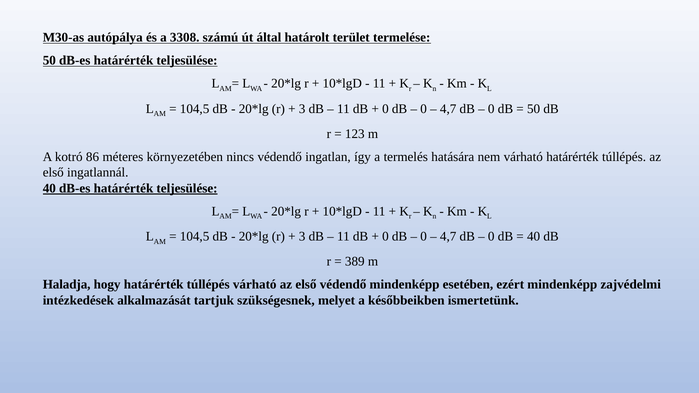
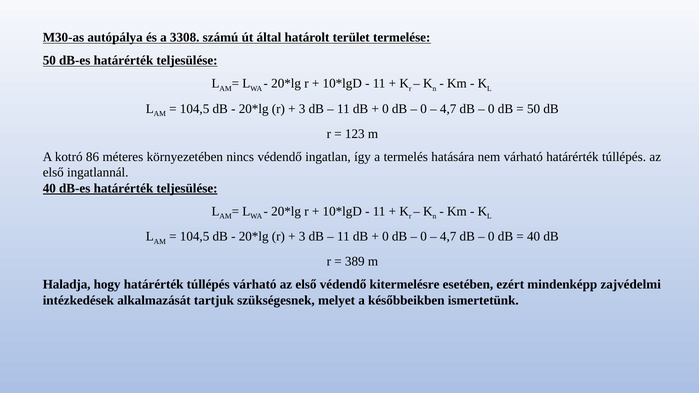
védendő mindenképp: mindenképp -> kitermelésre
